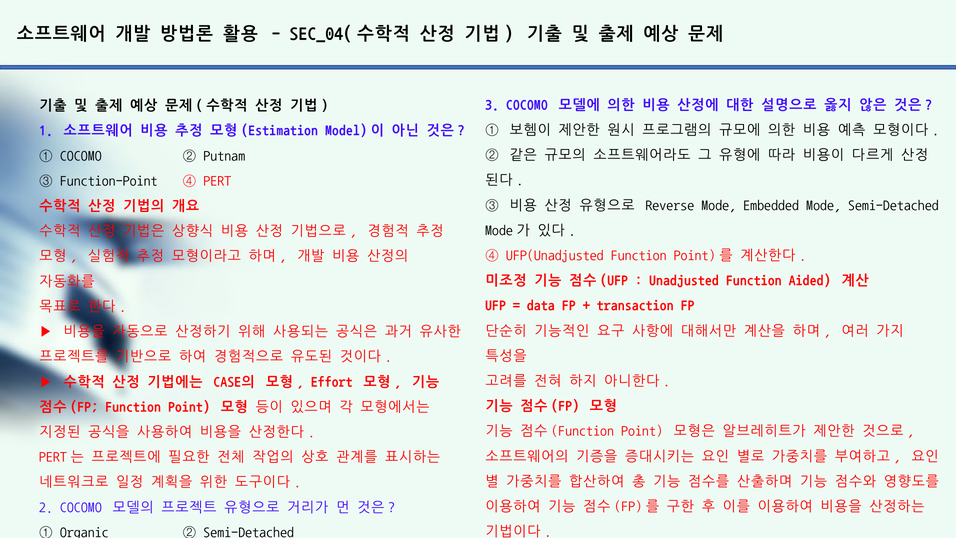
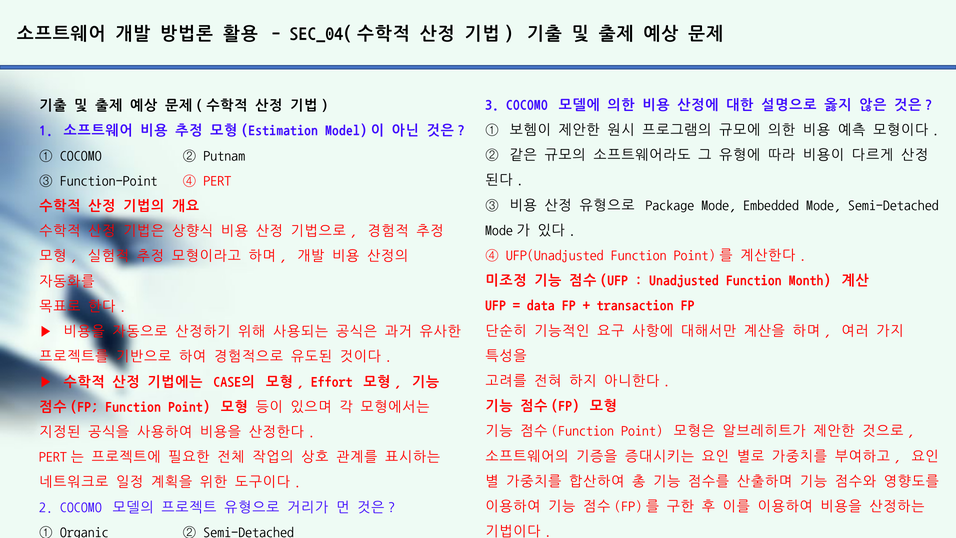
Reverse: Reverse -> Package
Aided: Aided -> Month
